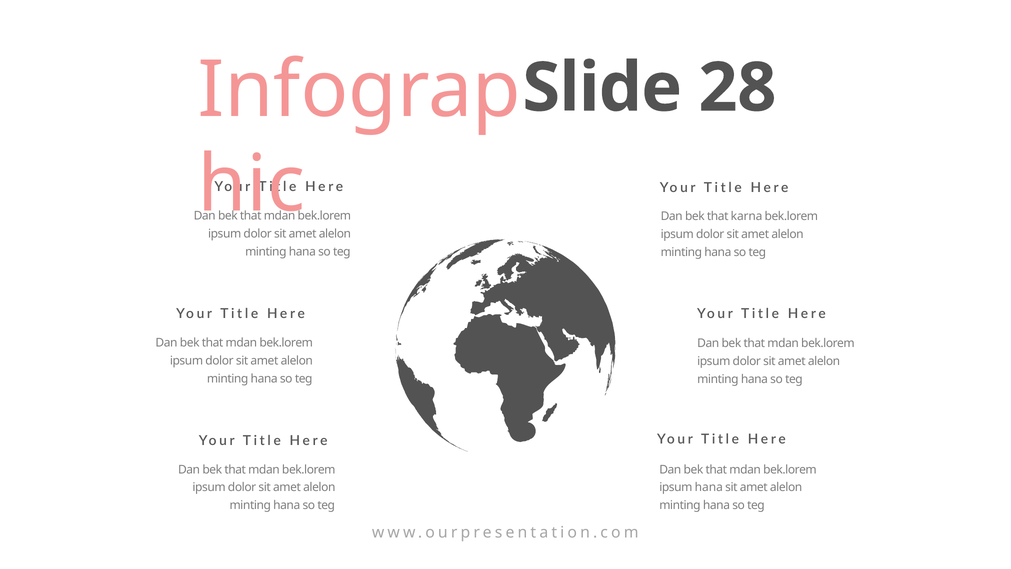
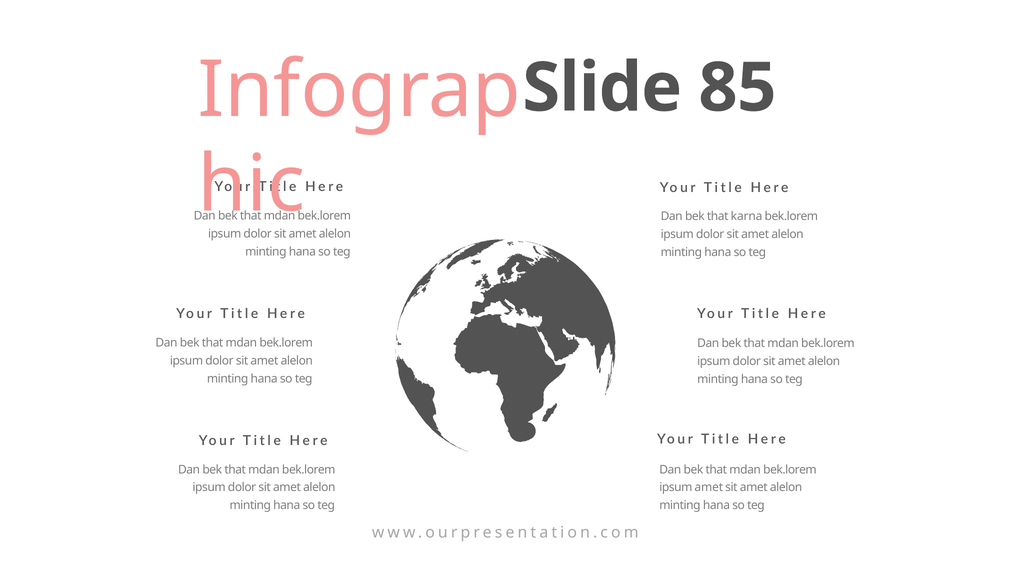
28: 28 -> 85
ipsum hana: hana -> amet
